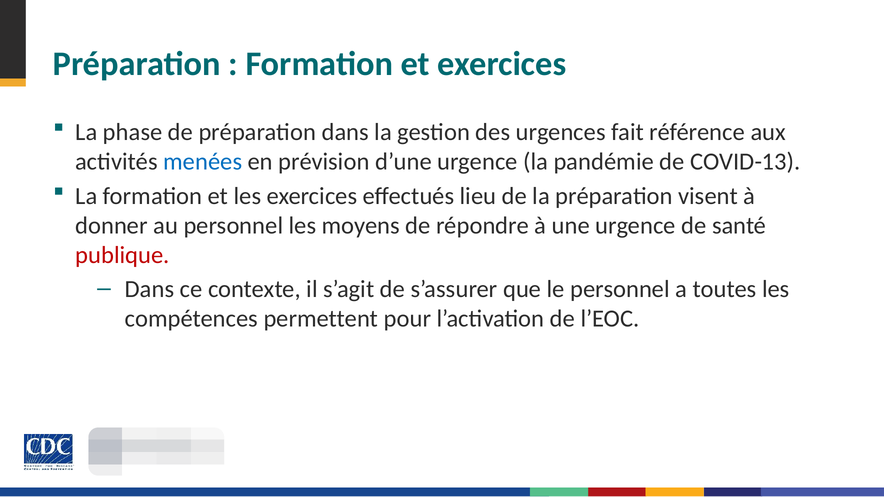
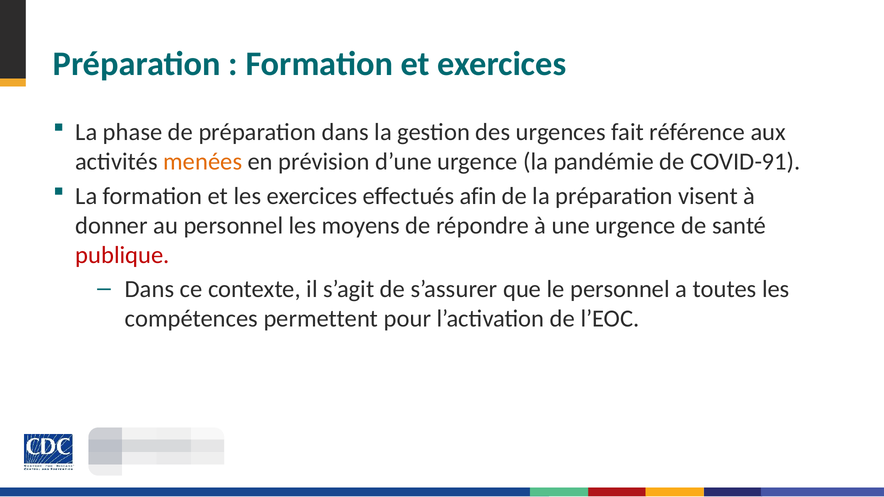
menées colour: blue -> orange
COVID-13: COVID-13 -> COVID-91
lieu: lieu -> afin
